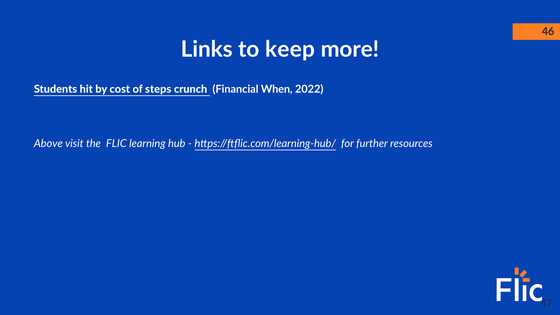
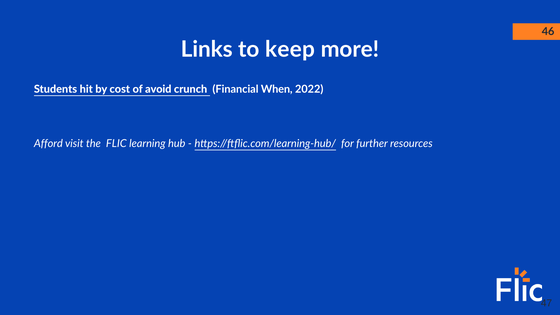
steps: steps -> avoid
Above: Above -> Afford
